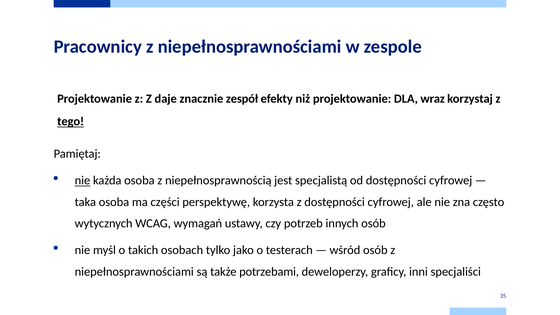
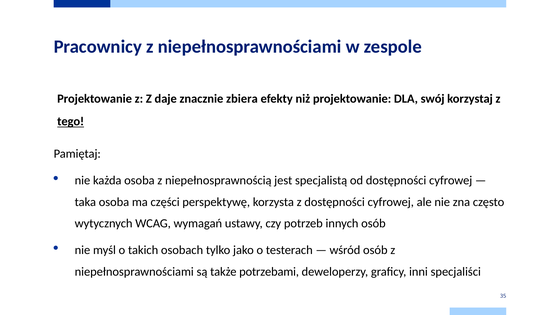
zespół: zespół -> zbiera
wraz: wraz -> swój
nie at (82, 181) underline: present -> none
